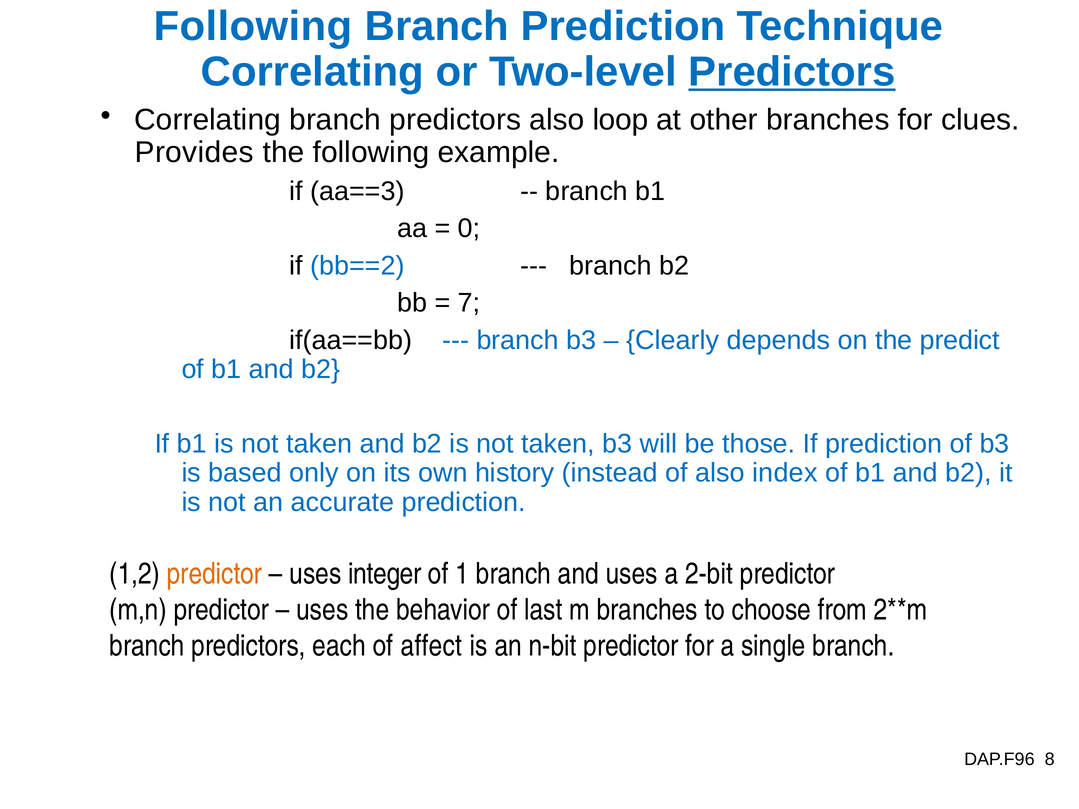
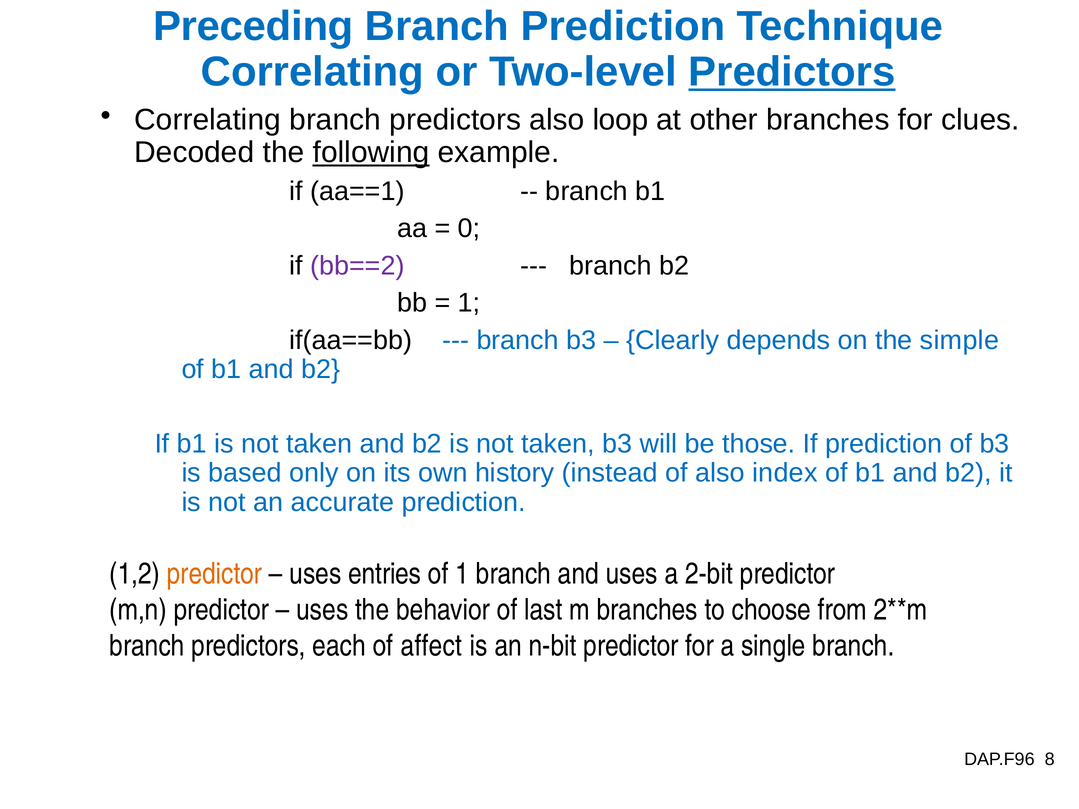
Following at (253, 27): Following -> Preceding
Provides: Provides -> Decoded
following at (371, 153) underline: none -> present
aa==3: aa==3 -> aa==1
bb==2 colour: blue -> purple
7 at (469, 303): 7 -> 1
predict: predict -> simple
integer: integer -> entries
